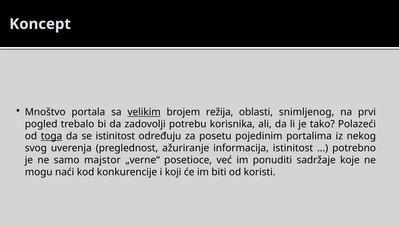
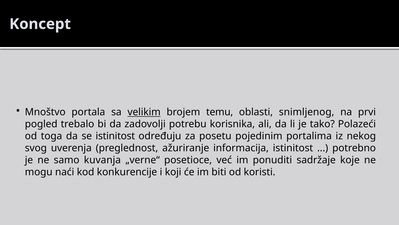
režija: režija -> temu
toga underline: present -> none
majstor: majstor -> kuvanja
